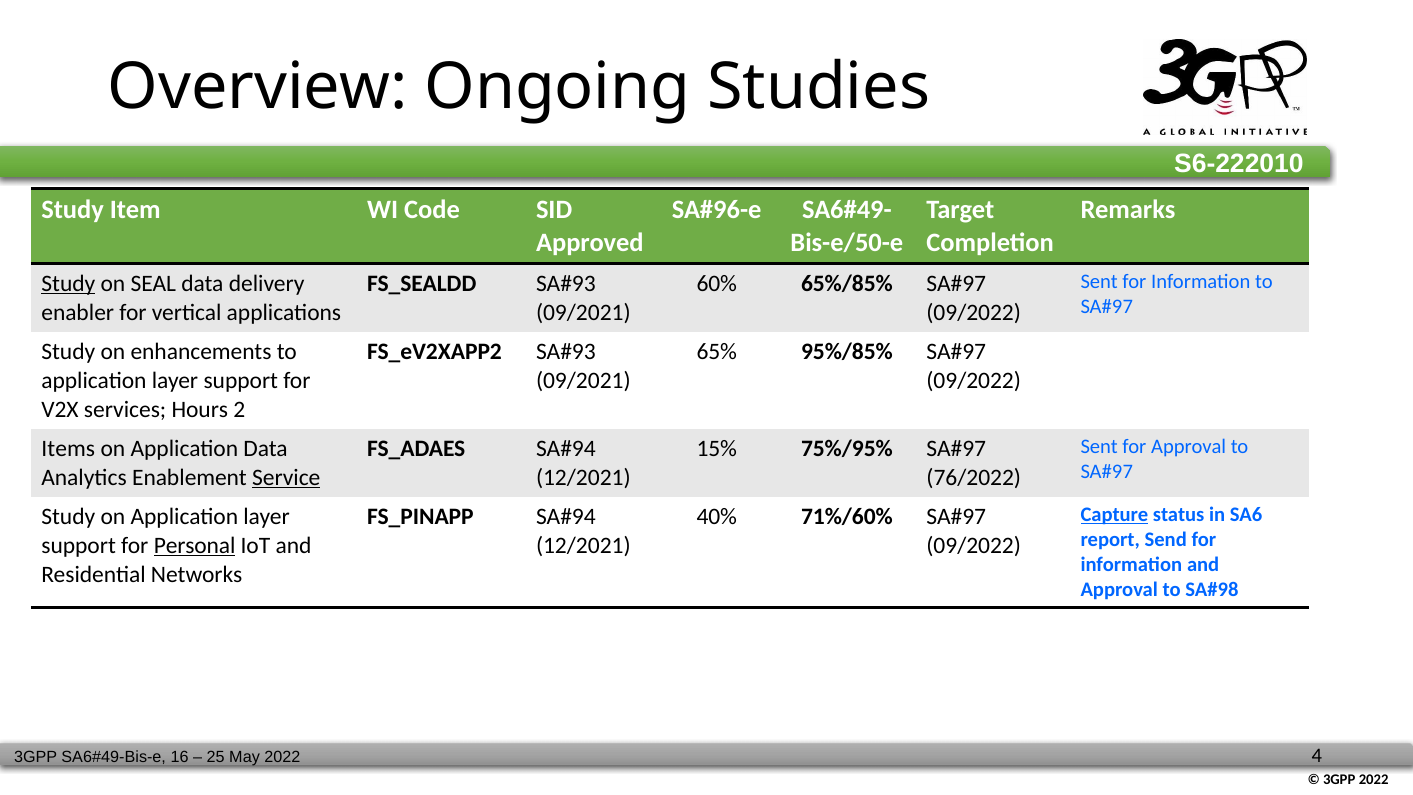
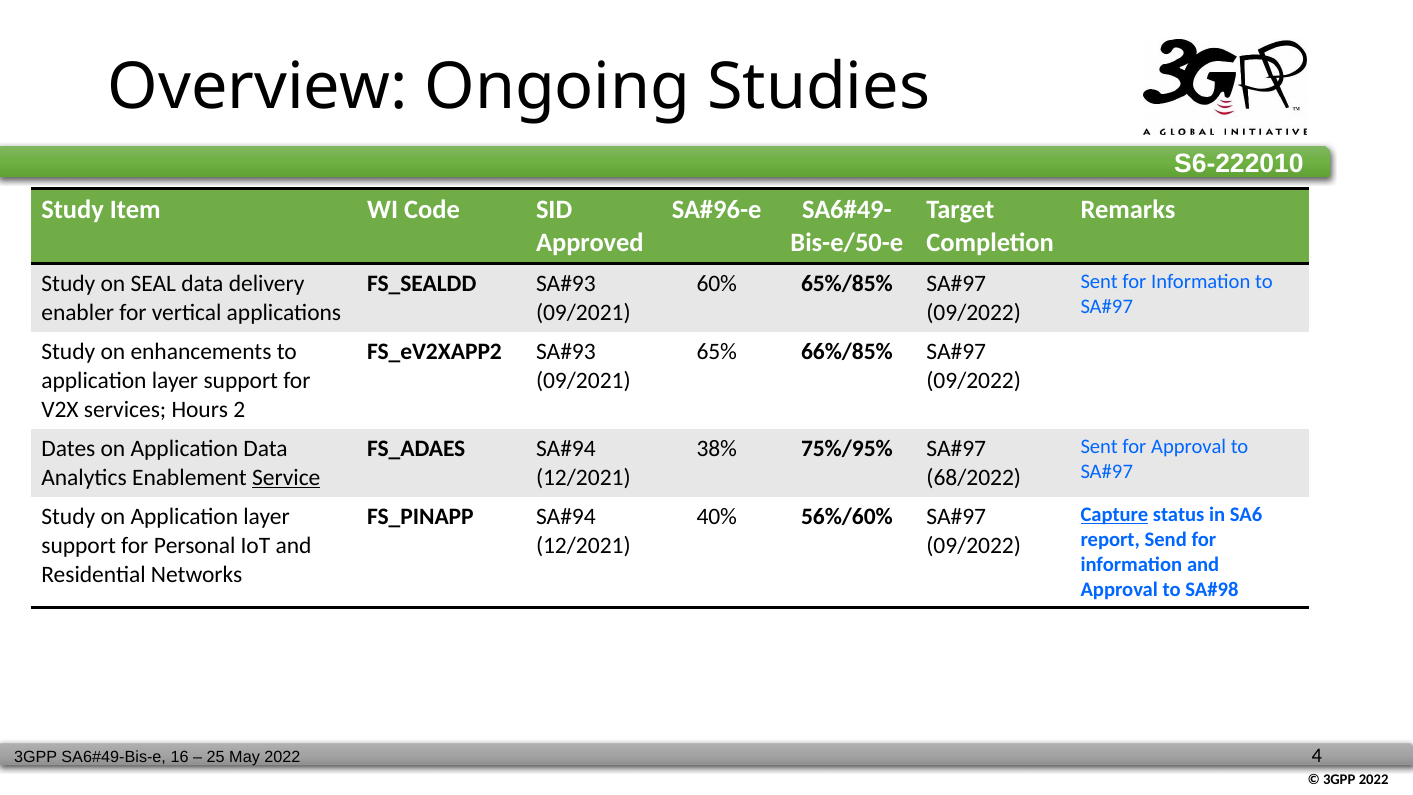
Study at (68, 283) underline: present -> none
95%/85%: 95%/85% -> 66%/85%
Items: Items -> Dates
15%: 15% -> 38%
76/2022: 76/2022 -> 68/2022
71%/60%: 71%/60% -> 56%/60%
Personal underline: present -> none
